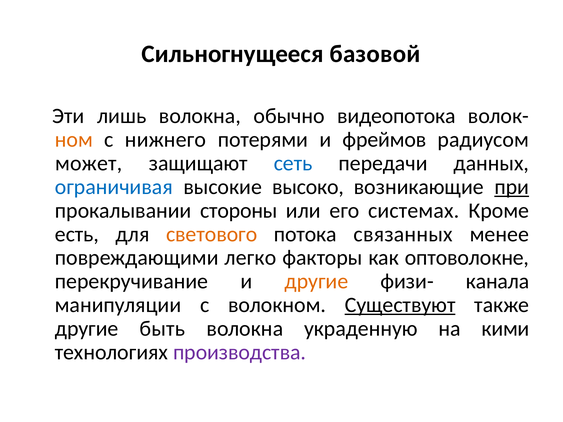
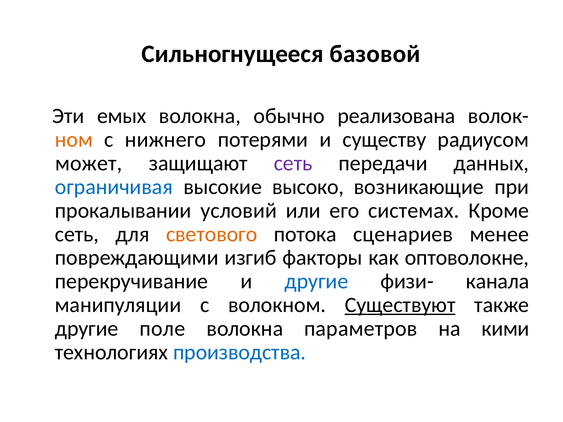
лишь: лишь -> емых
видеопотока: видеопотока -> реализована
фреймов: фреймов -> существу
сеть at (293, 163) colour: blue -> purple
при underline: present -> none
стороны: стороны -> условий
есть at (77, 234): есть -> сеть
связанных: связанных -> сценариев
легко: легко -> изгиб
другие at (316, 282) colour: orange -> blue
быть: быть -> поле
украденную: украденную -> параметров
производства colour: purple -> blue
